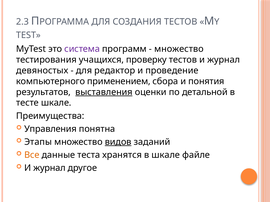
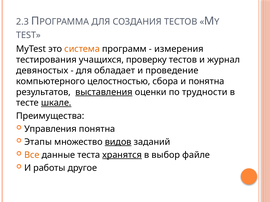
система colour: purple -> orange
множество at (179, 49): множество -> измерения
редактор: редактор -> обладает
применением: применением -> целостностью
и понятия: понятия -> понятна
детальной: детальной -> трудности
шкале at (56, 103) underline: none -> present
хранятся underline: none -> present
в шкале: шкале -> выбор
журнал at (49, 168): журнал -> работы
